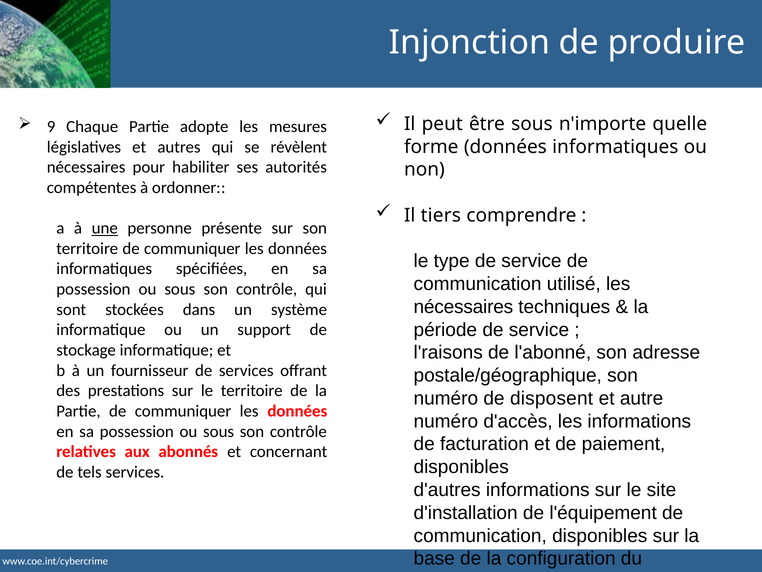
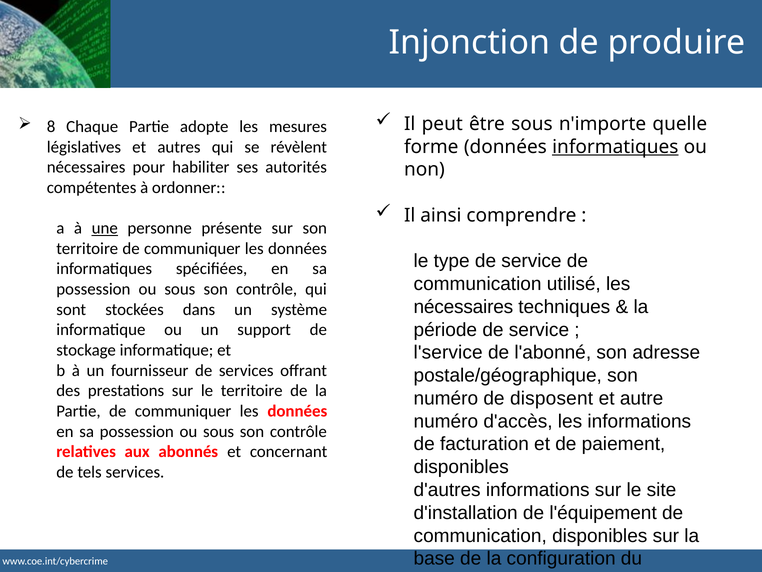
9: 9 -> 8
informatiques at (615, 147) underline: none -> present
tiers: tiers -> ainsi
l'raisons: l'raisons -> l'service
